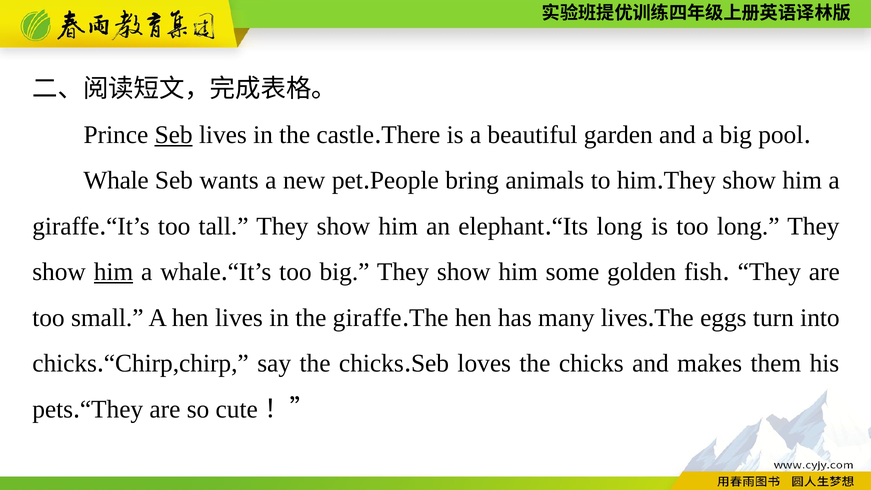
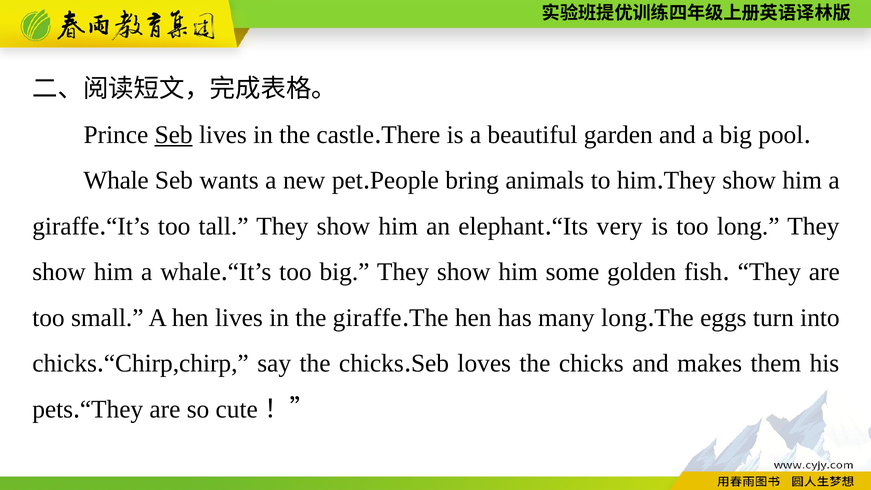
long at (620, 226): long -> very
him at (114, 272) underline: present -> none
many lives: lives -> long
